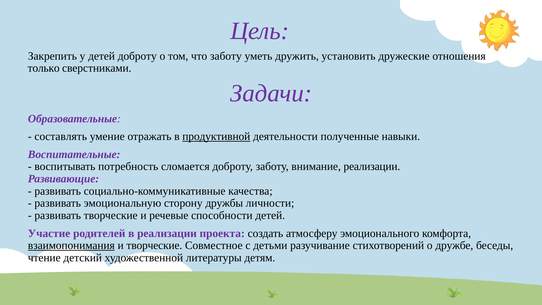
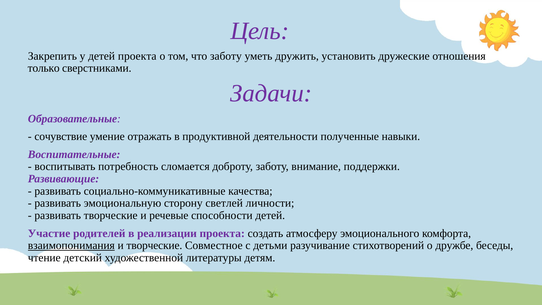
детей доброту: доброту -> проекта
составлять: составлять -> сочувствие
продуктивной underline: present -> none
внимание реализации: реализации -> поддержки
дружбы: дружбы -> светлей
